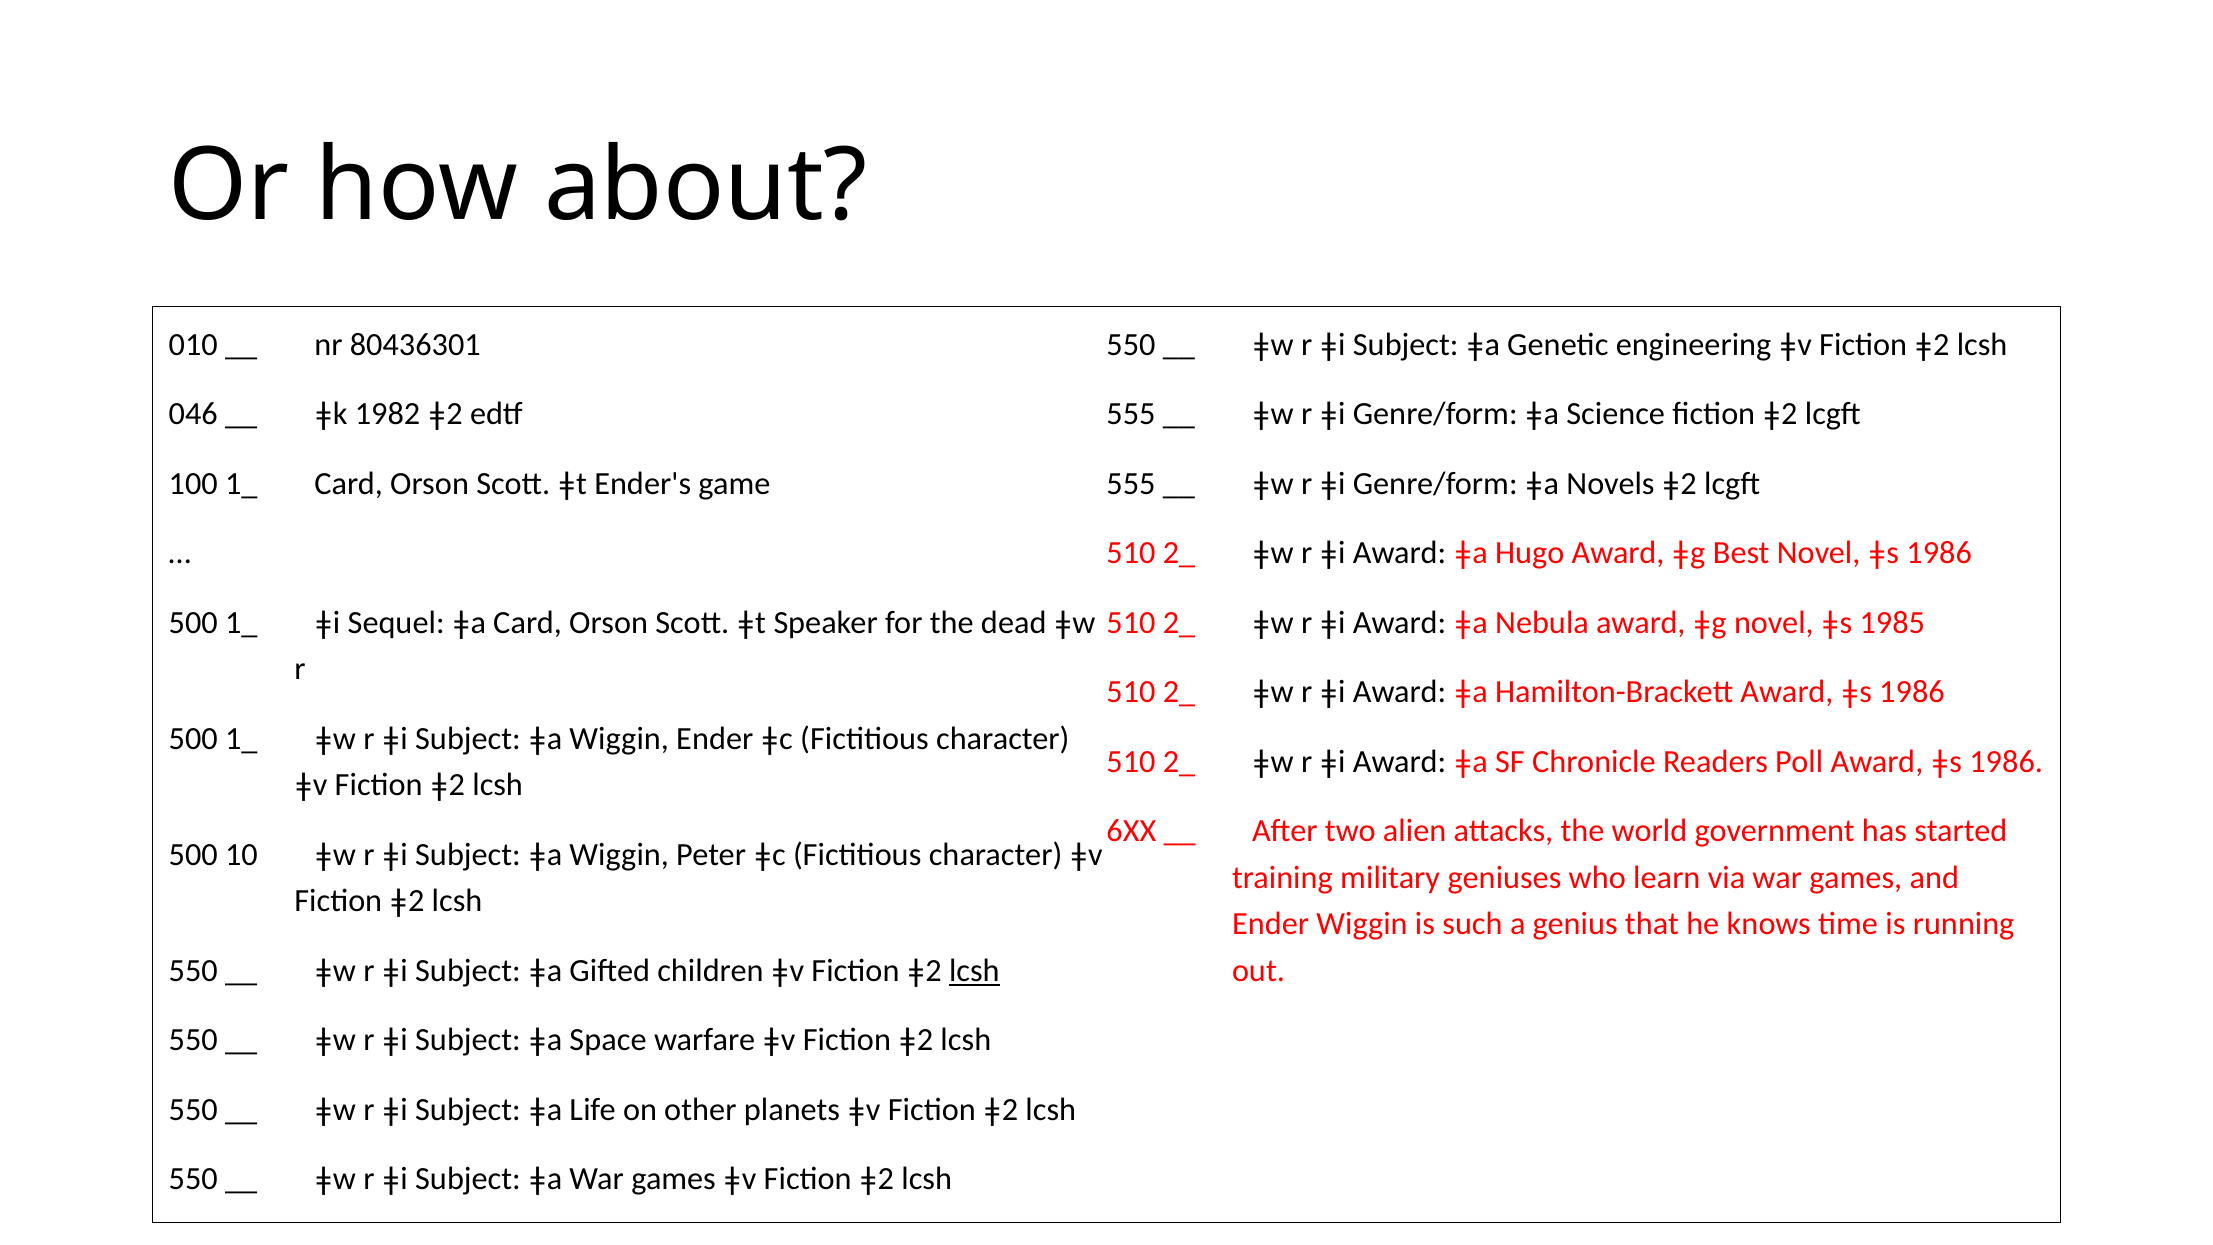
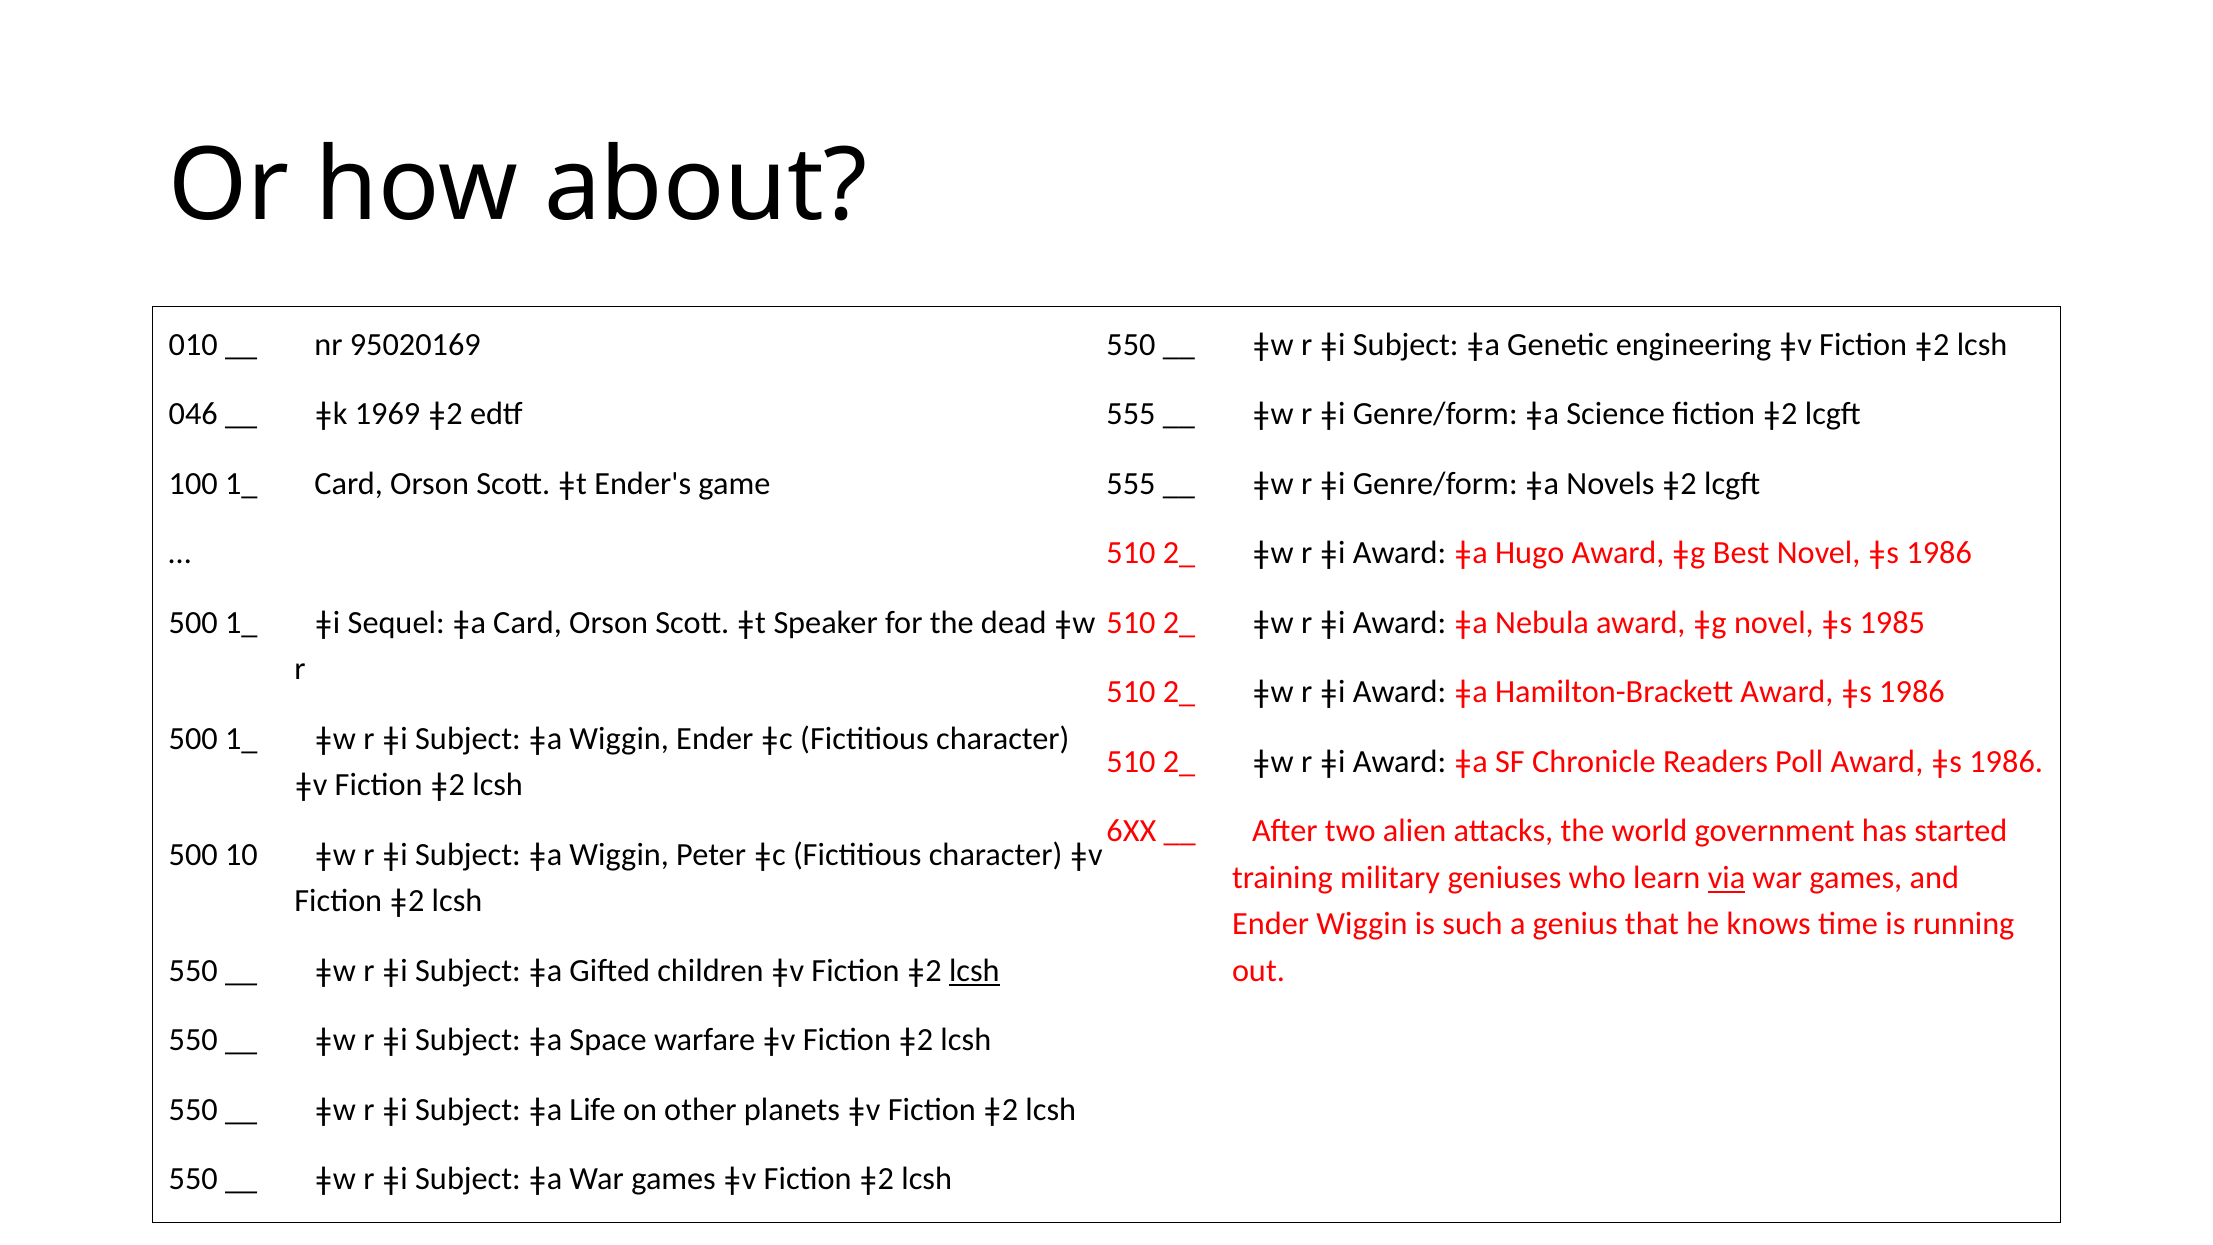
80436301: 80436301 -> 95020169
1982: 1982 -> 1969
via underline: none -> present
